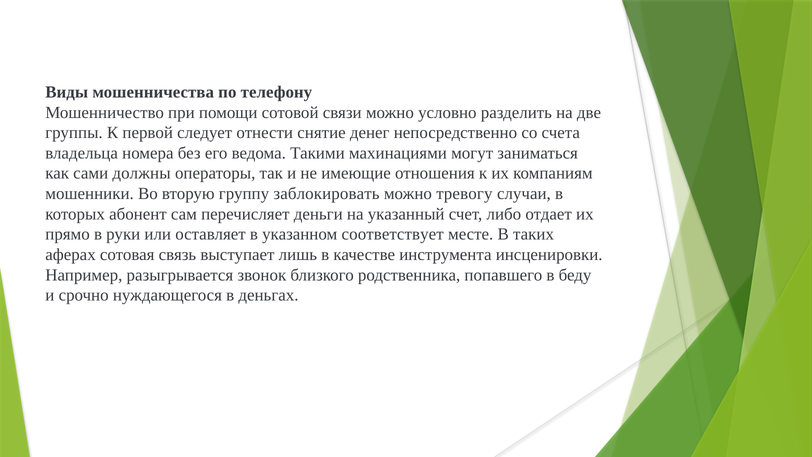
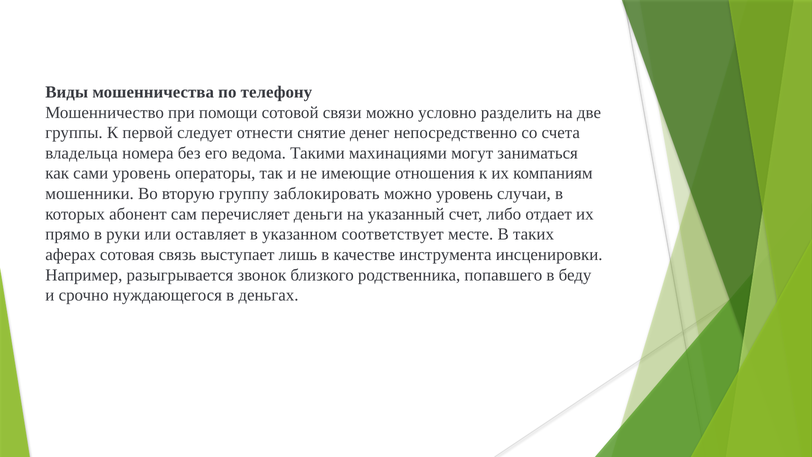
сами должны: должны -> уровень
можно тревогу: тревогу -> уровень
